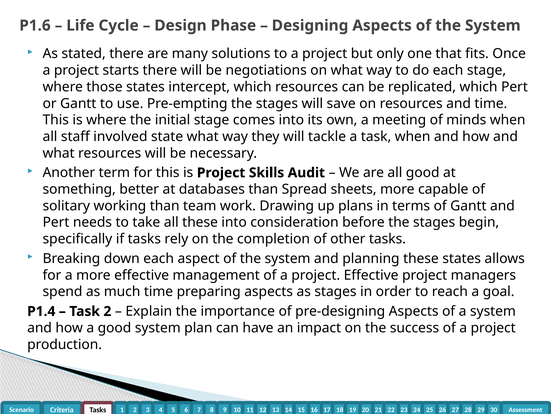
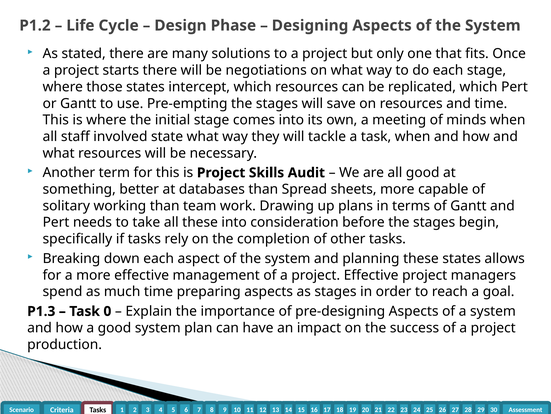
P1.6: P1.6 -> P1.2
P1.4: P1.4 -> P1.3
Task 2: 2 -> 0
